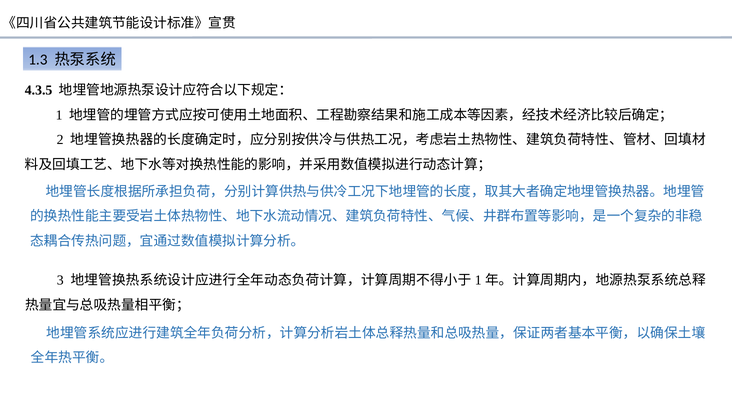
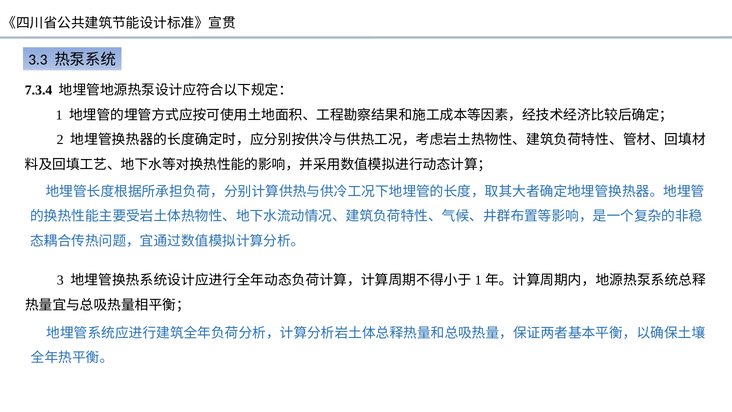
1.3: 1.3 -> 3.3
4.3.5: 4.3.5 -> 7.3.4
